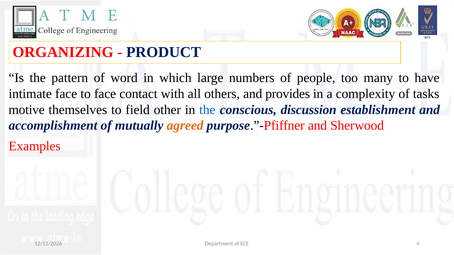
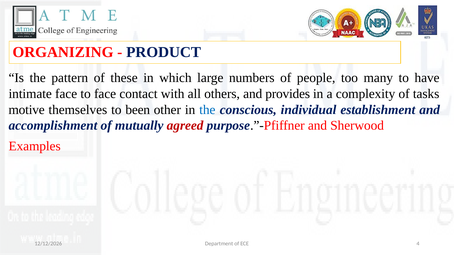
word: word -> these
field: field -> been
discussion: discussion -> individual
agreed colour: orange -> red
